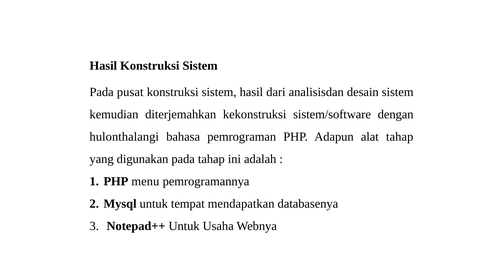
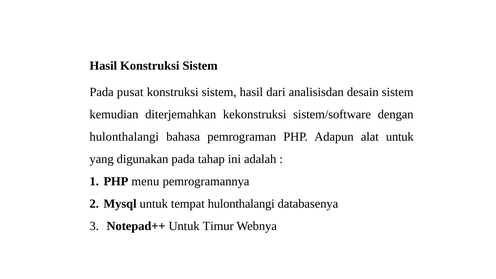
alat tahap: tahap -> untuk
tempat mendapatkan: mendapatkan -> hulonthalangi
Usaha: Usaha -> Timur
